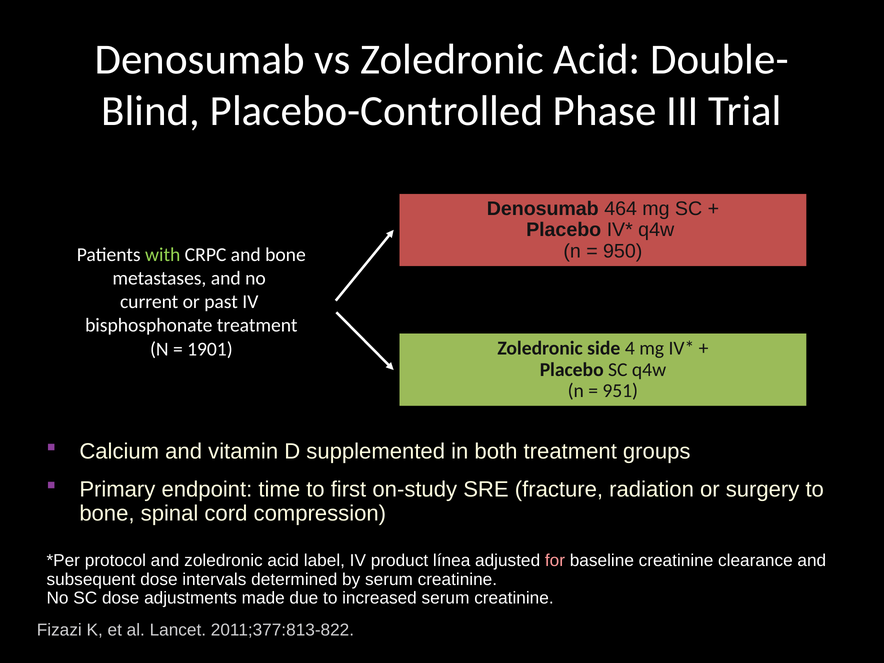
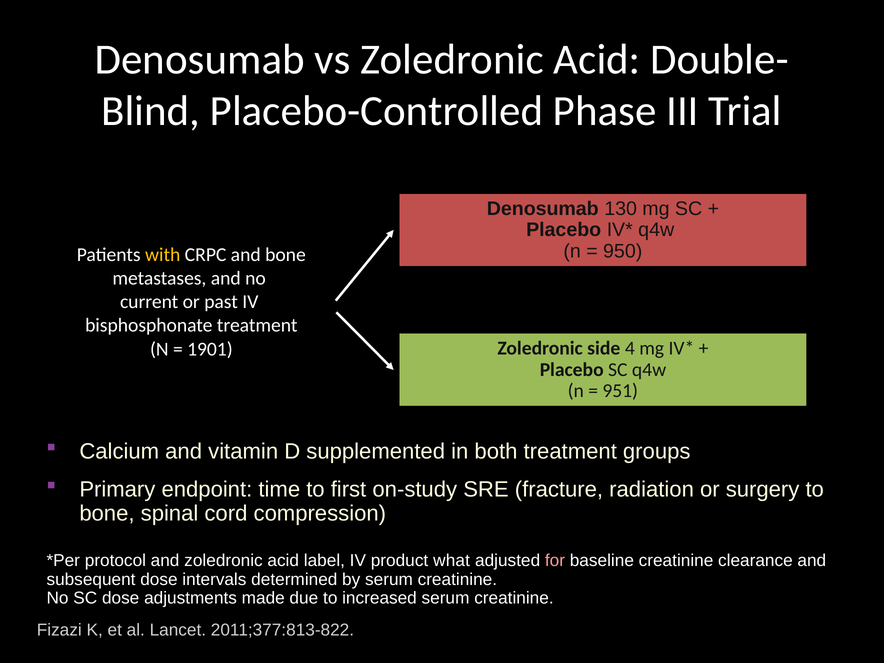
464: 464 -> 130
with colour: light green -> yellow
línea: línea -> what
